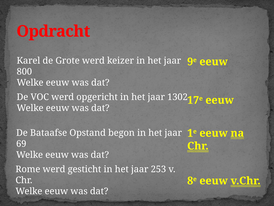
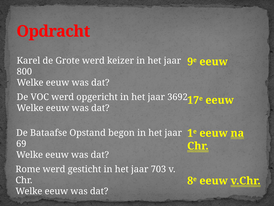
1302: 1302 -> 3692
253: 253 -> 703
